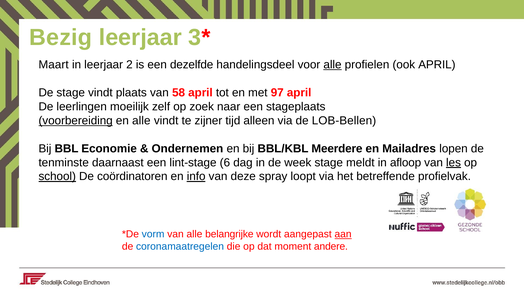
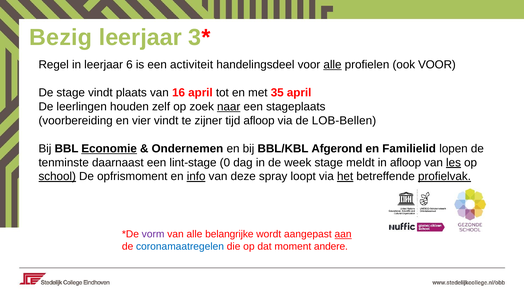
Maart: Maart -> Regel
2: 2 -> 6
dezelfde: dezelfde -> activiteit
ook APRIL: APRIL -> VOOR
58: 58 -> 16
97: 97 -> 35
moeilijk: moeilijk -> houden
naar underline: none -> present
voorbereiding underline: present -> none
en alle: alle -> vier
tijd alleen: alleen -> afloop
Economie underline: none -> present
Meerdere: Meerdere -> Afgerond
Mailadres: Mailadres -> Familielid
6: 6 -> 0
coördinatoren: coördinatoren -> opfrismoment
het underline: none -> present
profielvak underline: none -> present
vorm colour: blue -> purple
